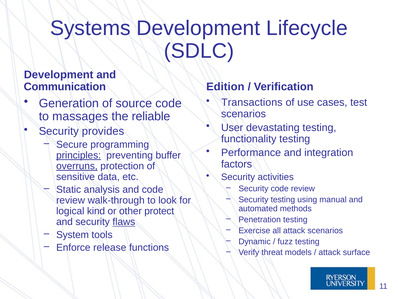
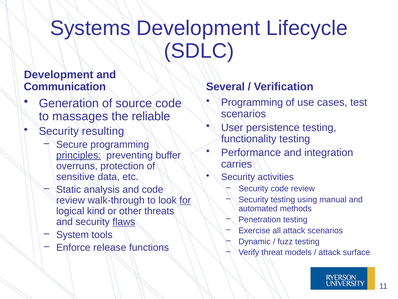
Edition: Edition -> Several
Transactions at (252, 102): Transactions -> Programming
devastating: devastating -> persistence
provides: provides -> resulting
factors: factors -> carries
overruns underline: present -> none
for underline: none -> present
protect: protect -> threats
